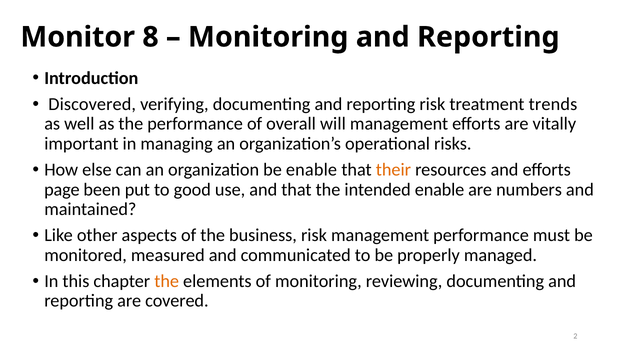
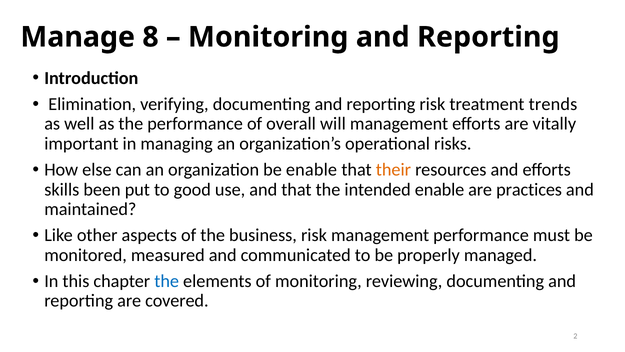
Monitor: Monitor -> Manage
Discovered: Discovered -> Elimination
page: page -> skills
numbers: numbers -> practices
the at (167, 281) colour: orange -> blue
